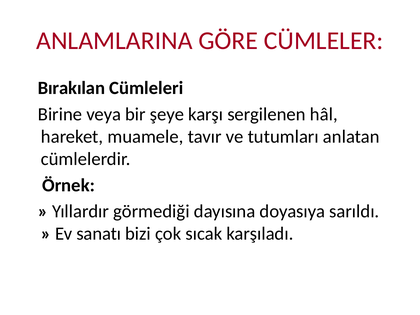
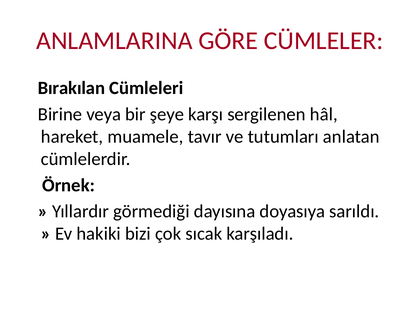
sanatı: sanatı -> hakiki
